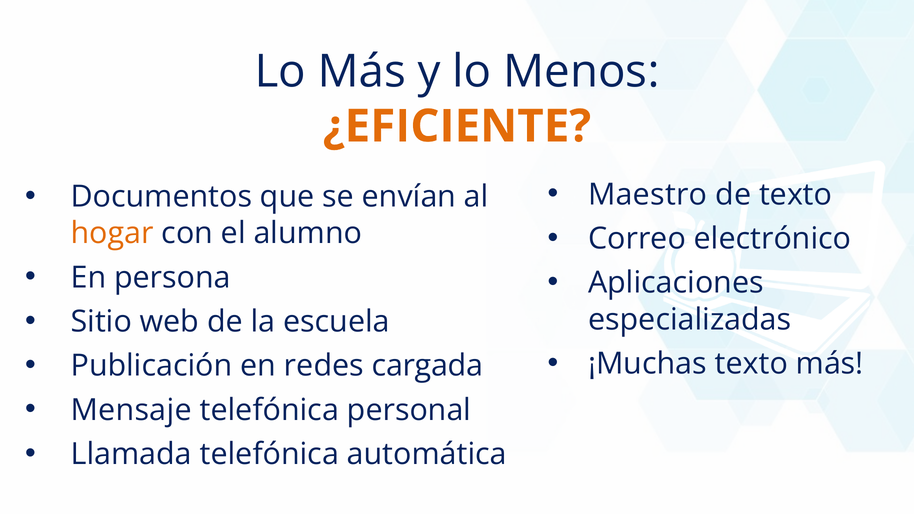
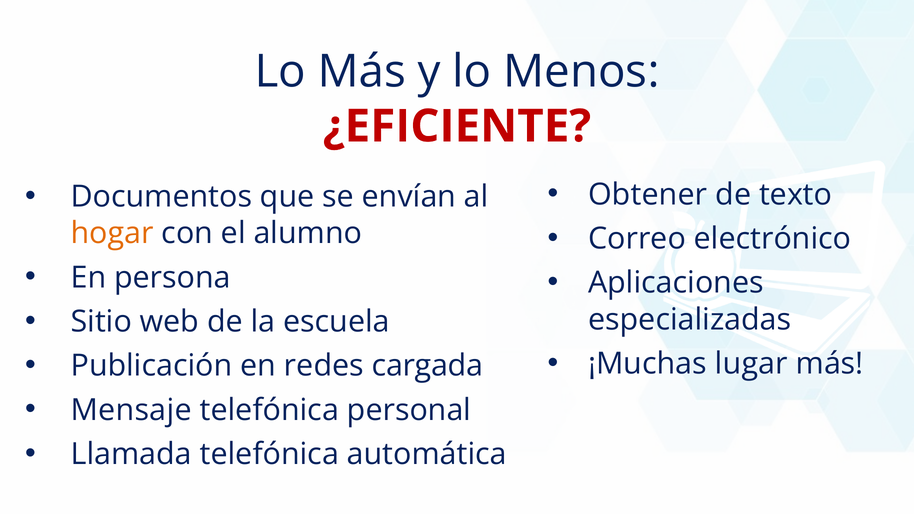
¿EFICIENTE colour: orange -> red
Maestro: Maestro -> Obtener
¡Muchas texto: texto -> lugar
